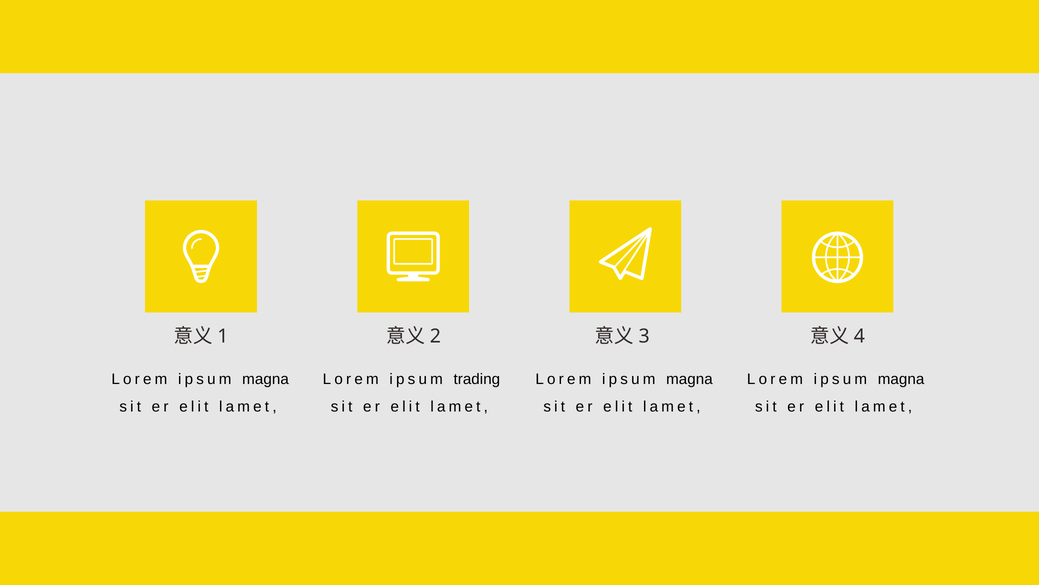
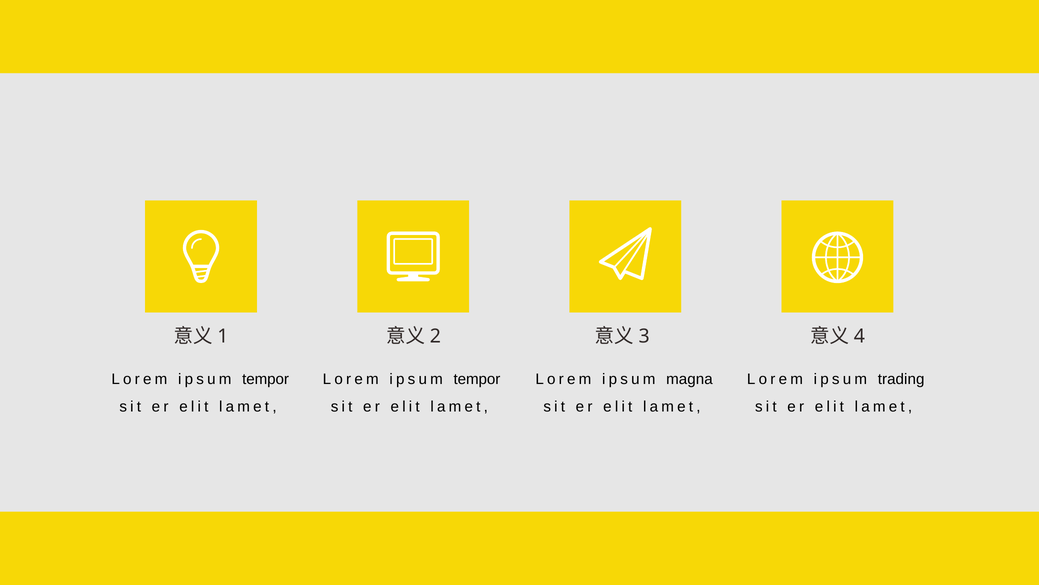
magna at (265, 379): magna -> tempor
trading at (477, 379): trading -> tempor
magna at (901, 379): magna -> trading
